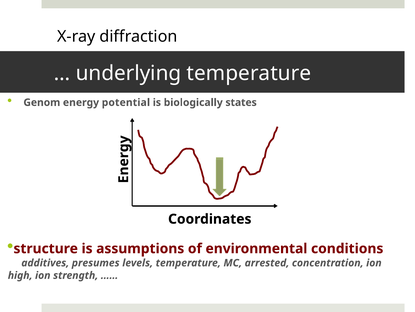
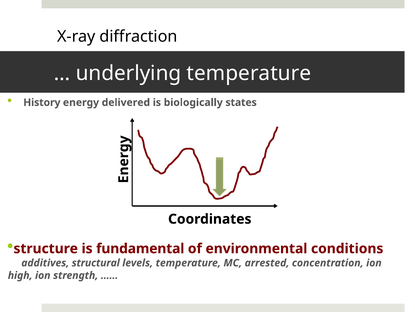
Genom: Genom -> History
potential: potential -> delivered
assumptions: assumptions -> fundamental
presumes: presumes -> structural
